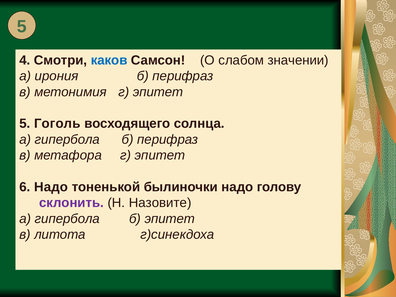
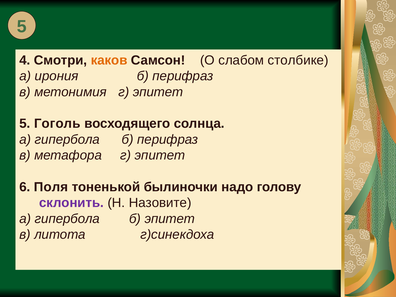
каков colour: blue -> orange
значении: значении -> столбике
6 Надо: Надо -> Поля
